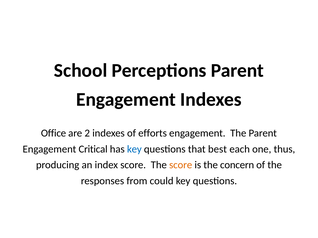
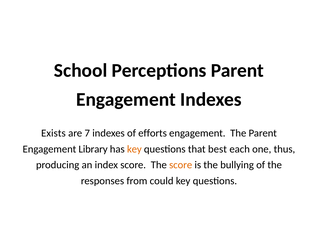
Office: Office -> Exists
2: 2 -> 7
Critical: Critical -> Library
key at (134, 149) colour: blue -> orange
concern: concern -> bullying
